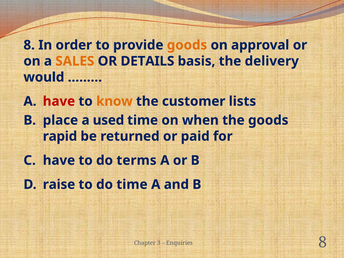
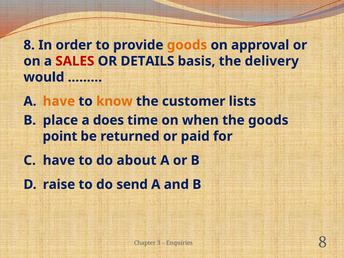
SALES colour: orange -> red
have at (59, 101) colour: red -> orange
used: used -> does
rapid: rapid -> point
terms: terms -> about
do time: time -> send
